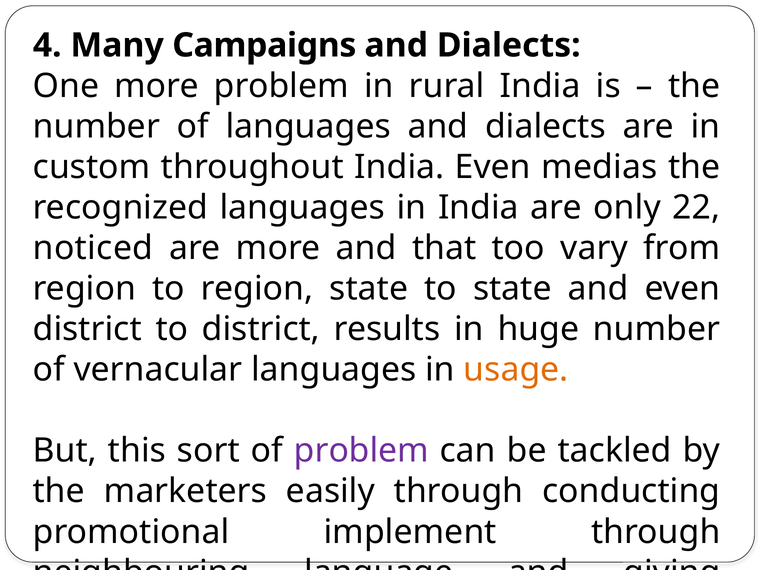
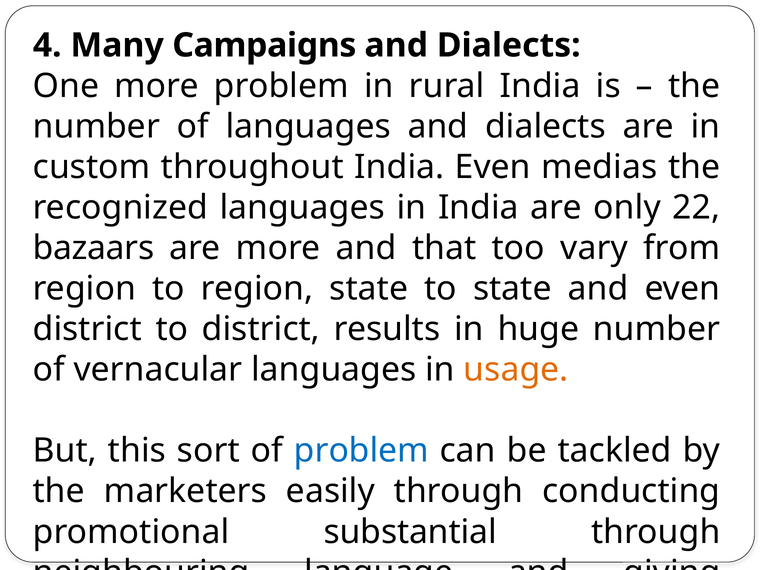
noticed: noticed -> bazaars
problem at (361, 451) colour: purple -> blue
implement: implement -> substantial
